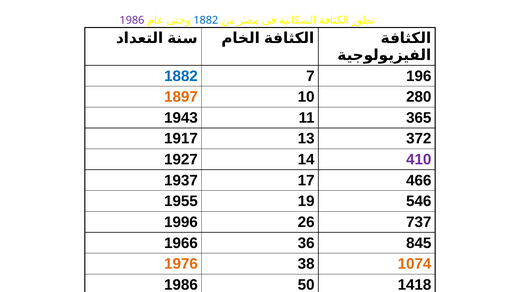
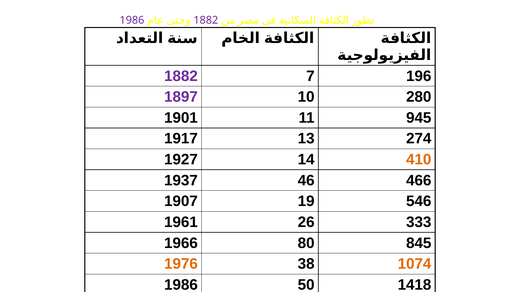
1882 at (206, 20) colour: blue -> purple
1882 at (181, 76) colour: blue -> purple
1897 colour: orange -> purple
1943: 1943 -> 1901
365: 365 -> 945
372: 372 -> 274
410 colour: purple -> orange
17: 17 -> 46
1955: 1955 -> 1907
1996: 1996 -> 1961
737: 737 -> 333
36: 36 -> 80
